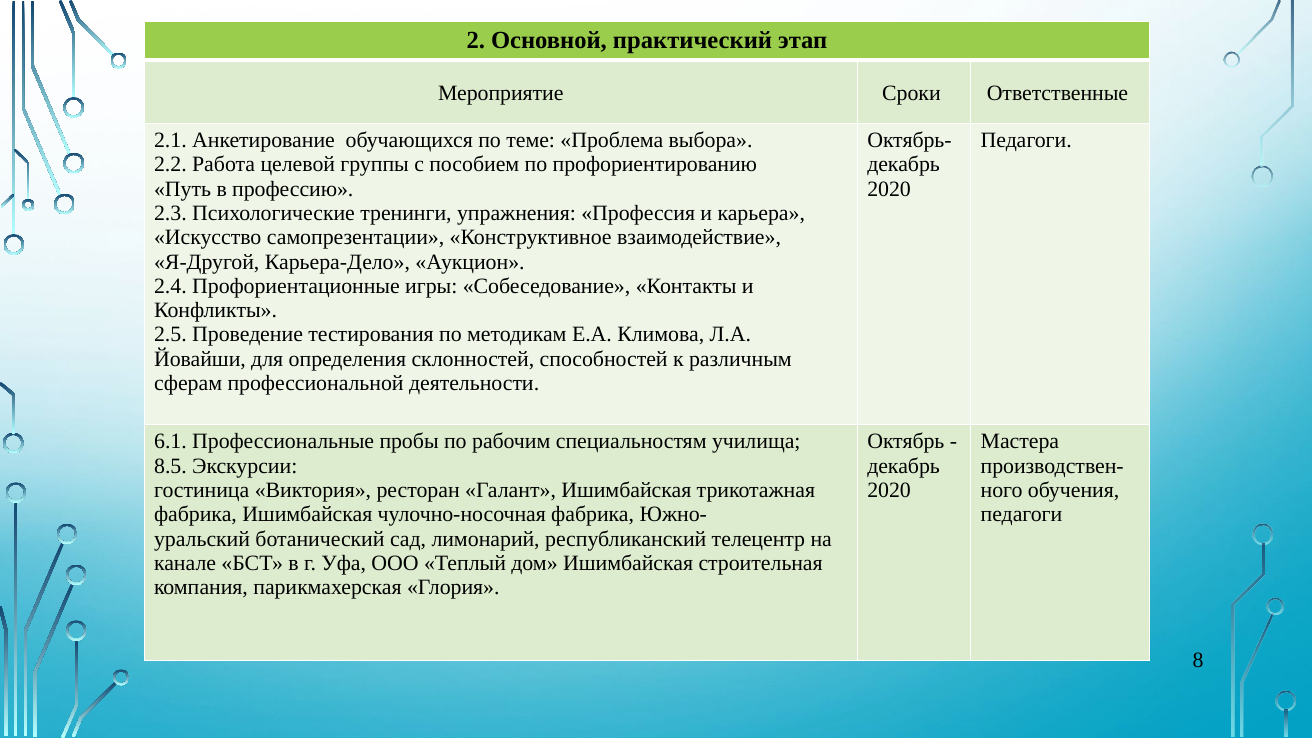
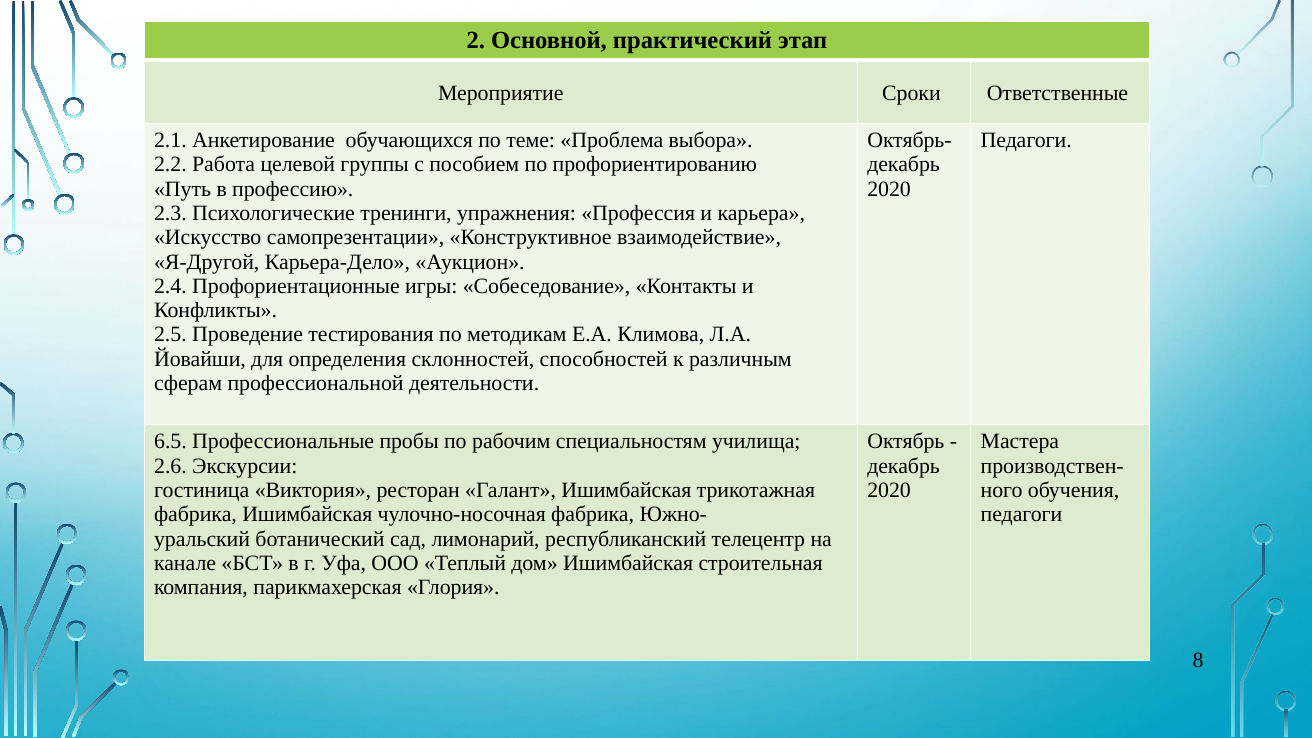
6.1: 6.1 -> 6.5
8.5: 8.5 -> 2.6
